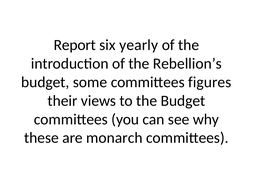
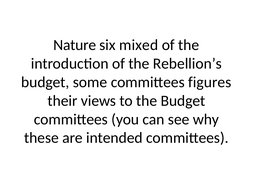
Report: Report -> Nature
yearly: yearly -> mixed
monarch: monarch -> intended
